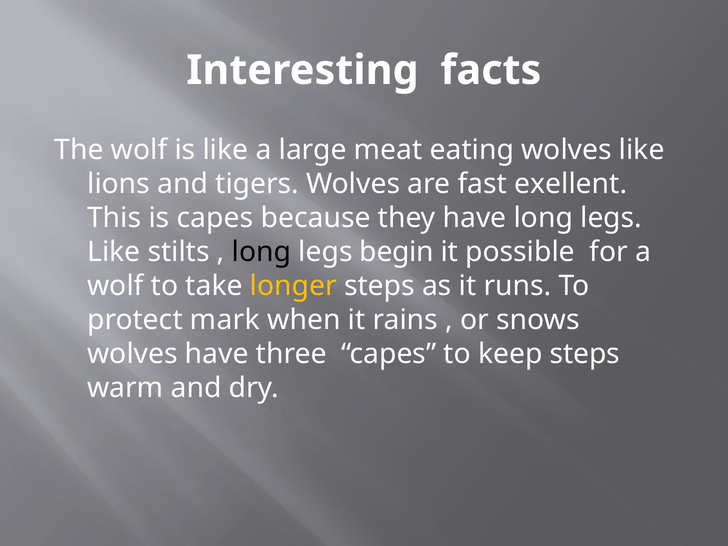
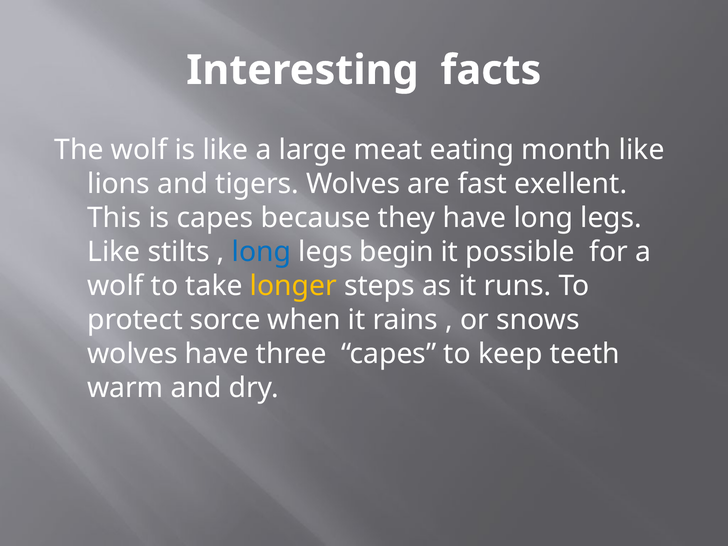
eating wolves: wolves -> month
long at (261, 252) colour: black -> blue
mark: mark -> sorce
keep steps: steps -> teeth
